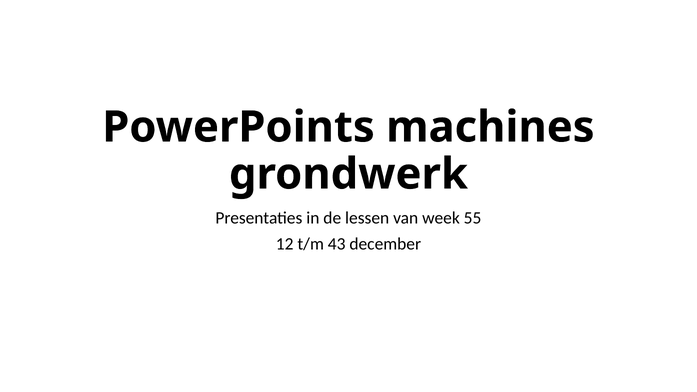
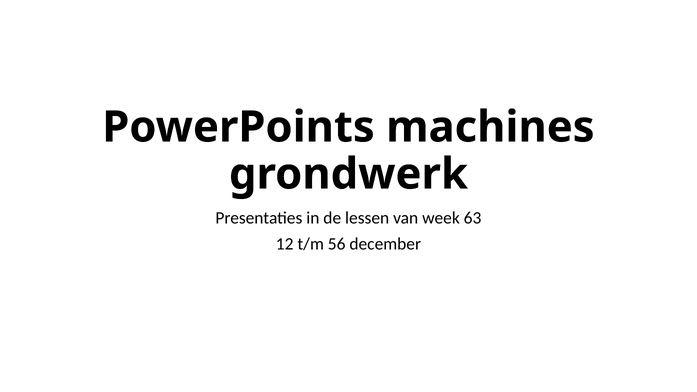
55: 55 -> 63
43: 43 -> 56
